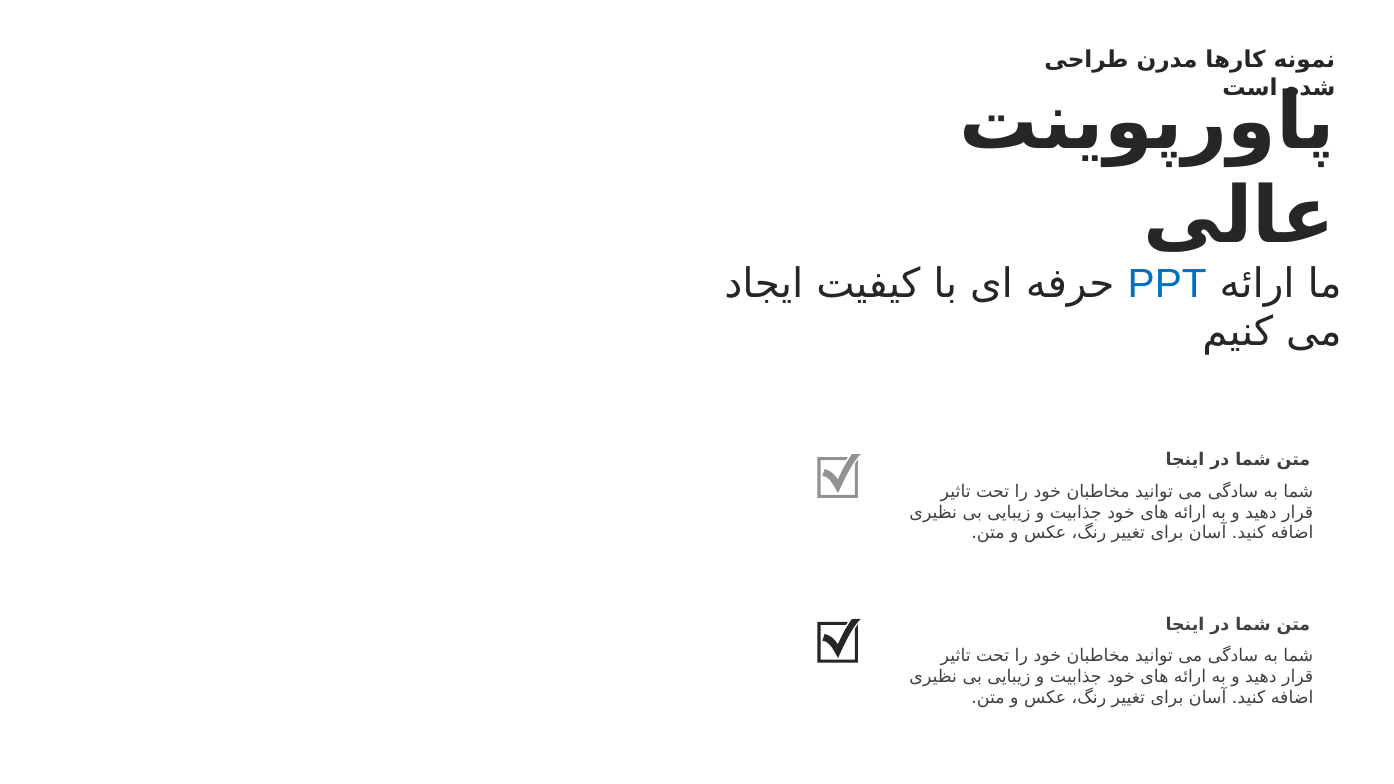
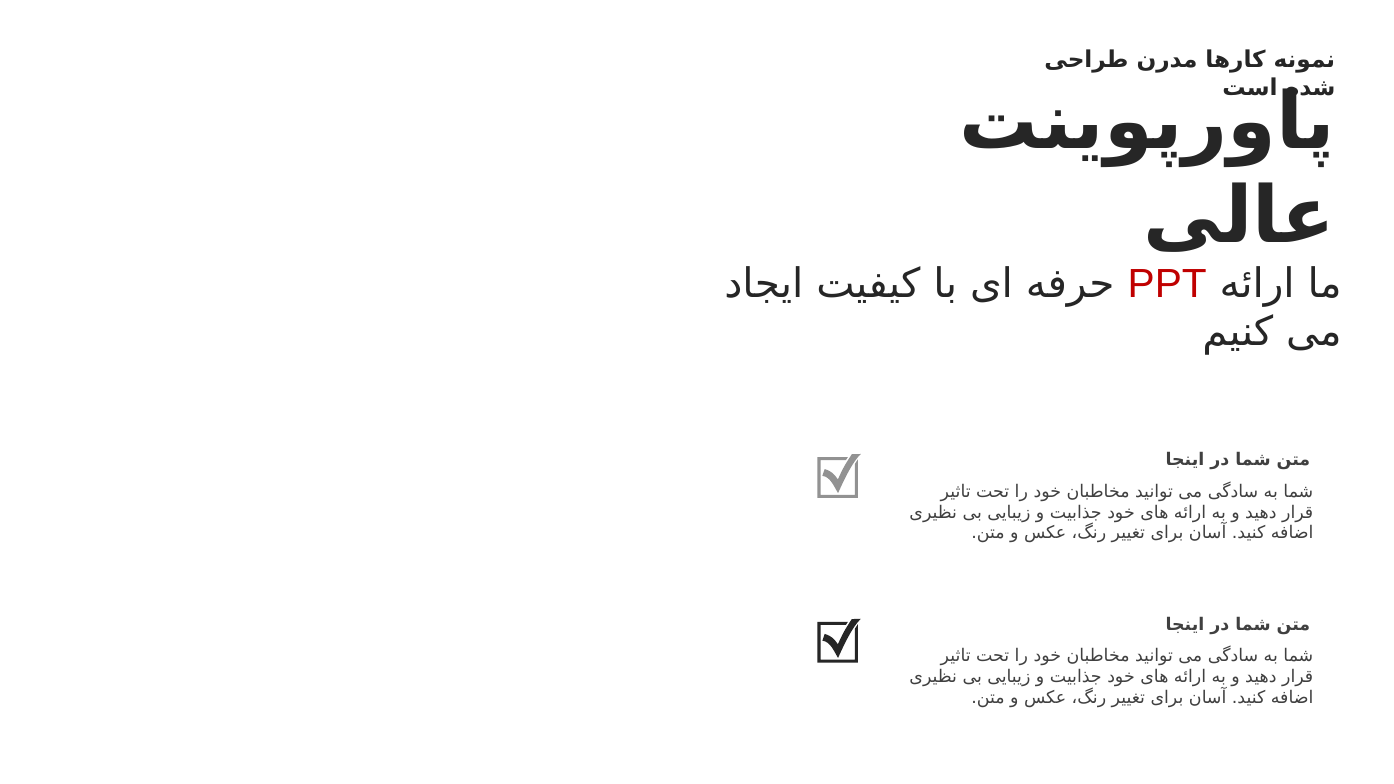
PPT colour: blue -> red
